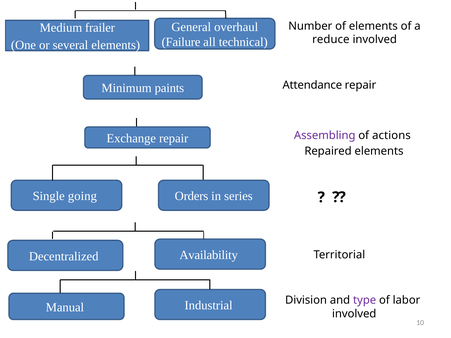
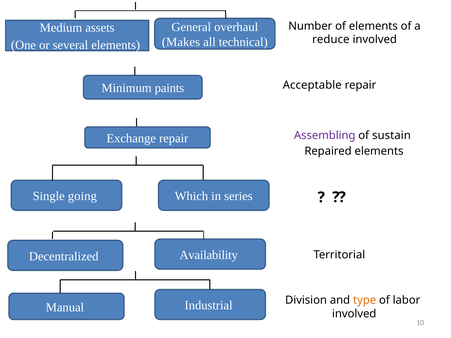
frailer: frailer -> assets
Failure: Failure -> Makes
Attendance: Attendance -> Acceptable
actions: actions -> sustain
Orders: Orders -> Which
type colour: purple -> orange
